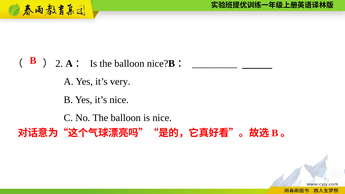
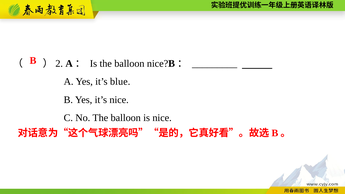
very: very -> blue
